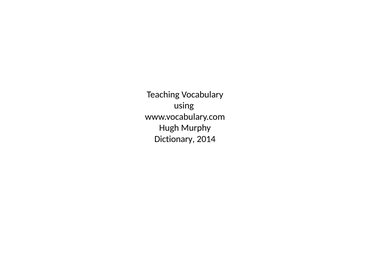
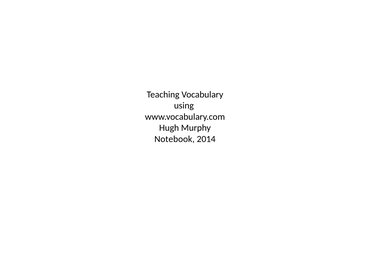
Dictionary: Dictionary -> Notebook
